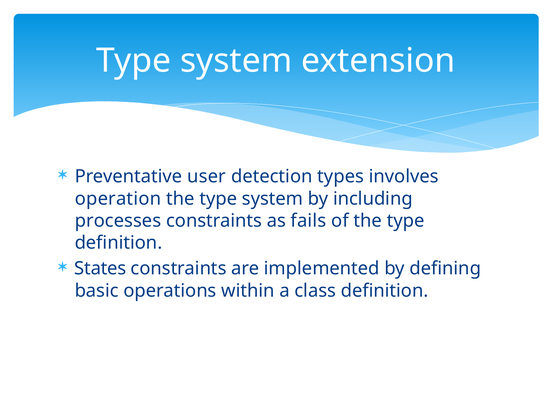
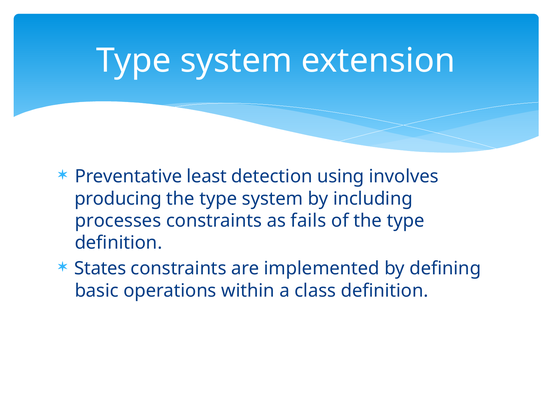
user: user -> least
types: types -> using
operation: operation -> producing
